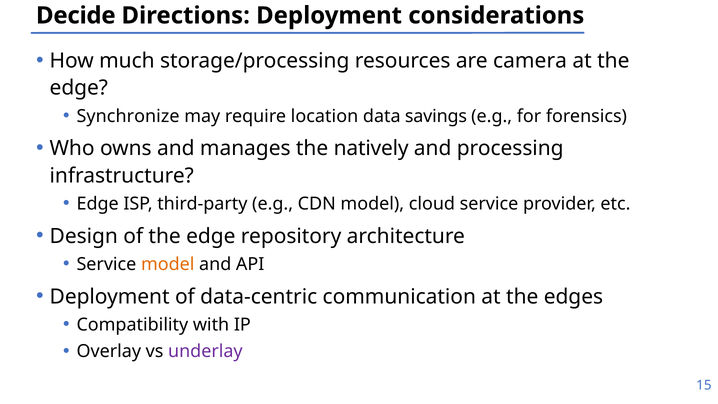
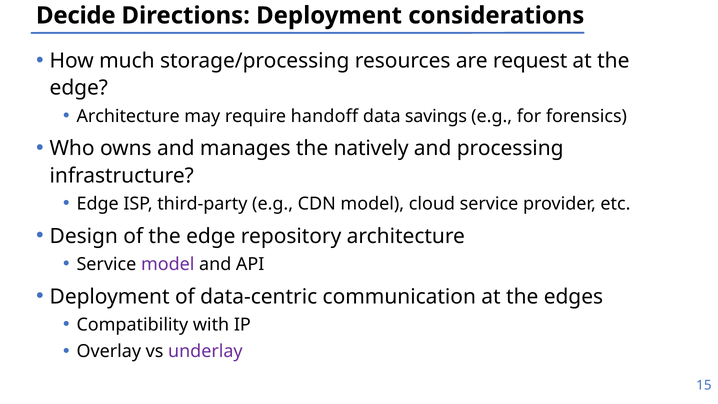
camera: camera -> request
Synchronize at (128, 116): Synchronize -> Architecture
location: location -> handoff
model at (168, 264) colour: orange -> purple
